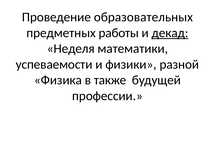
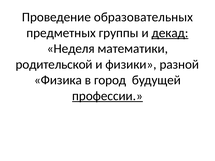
работы: работы -> группы
успеваемости: успеваемости -> родительской
также: также -> город
профессии underline: none -> present
